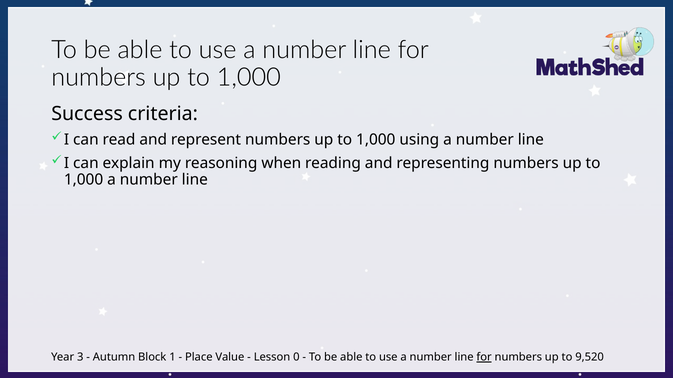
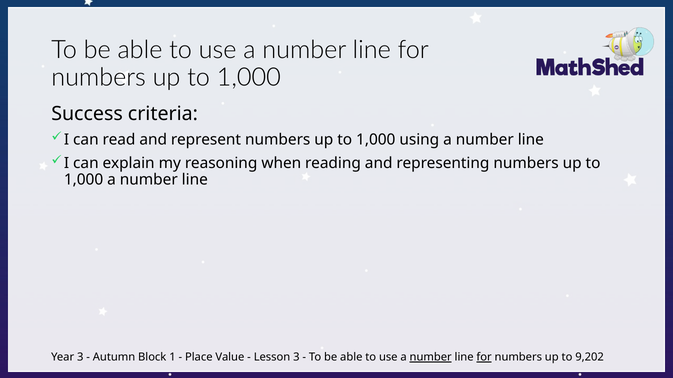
Lesson 0: 0 -> 3
number at (431, 358) underline: none -> present
9,520: 9,520 -> 9,202
